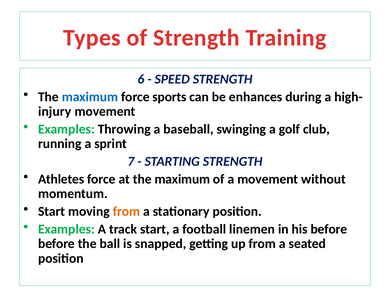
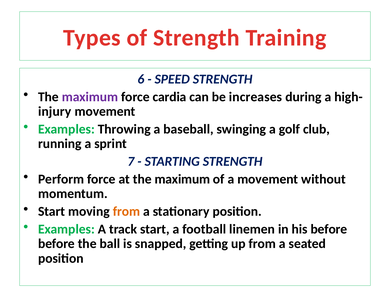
maximum at (90, 97) colour: blue -> purple
sports: sports -> cardia
enhances: enhances -> increases
Athletes: Athletes -> Perform
